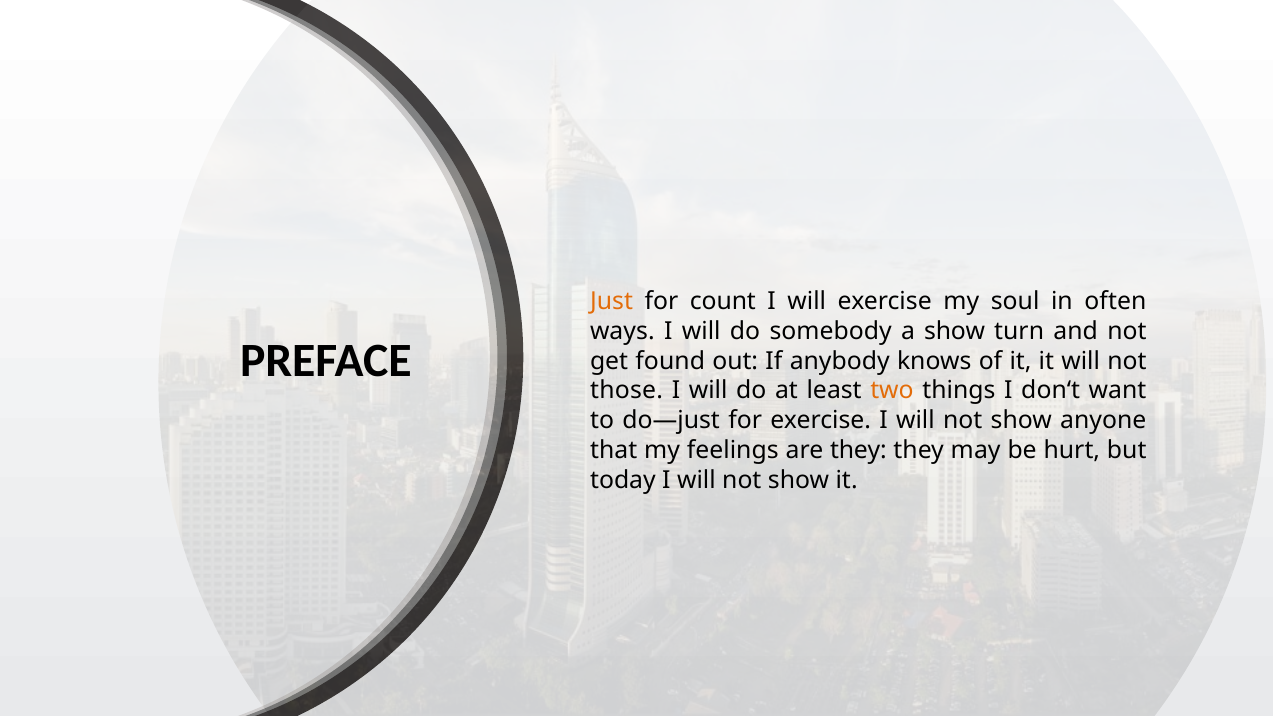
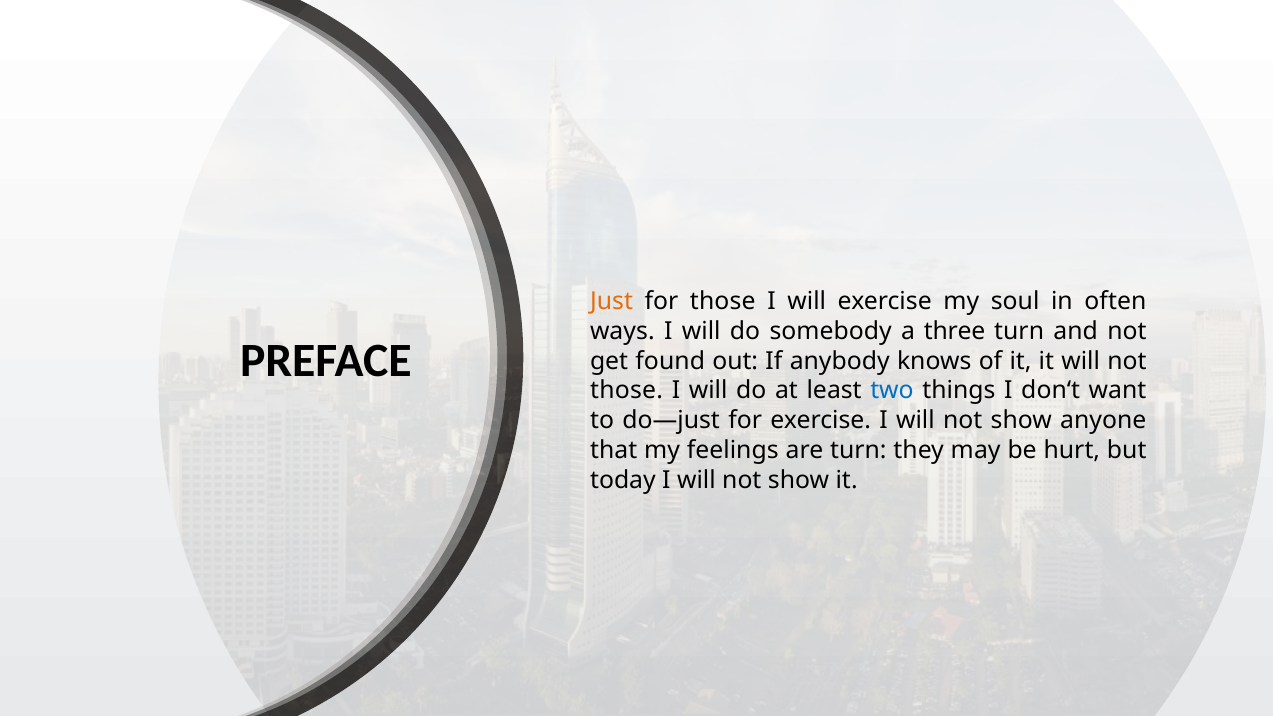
for count: count -> those
a show: show -> three
two colour: orange -> blue
are they: they -> turn
